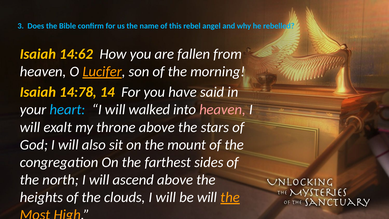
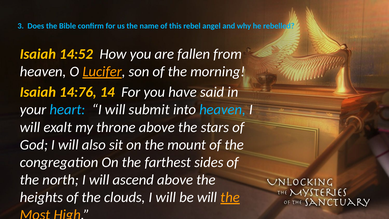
14:62: 14:62 -> 14:52
14:78: 14:78 -> 14:76
walked: walked -> submit
heaven at (223, 110) colour: pink -> light blue
